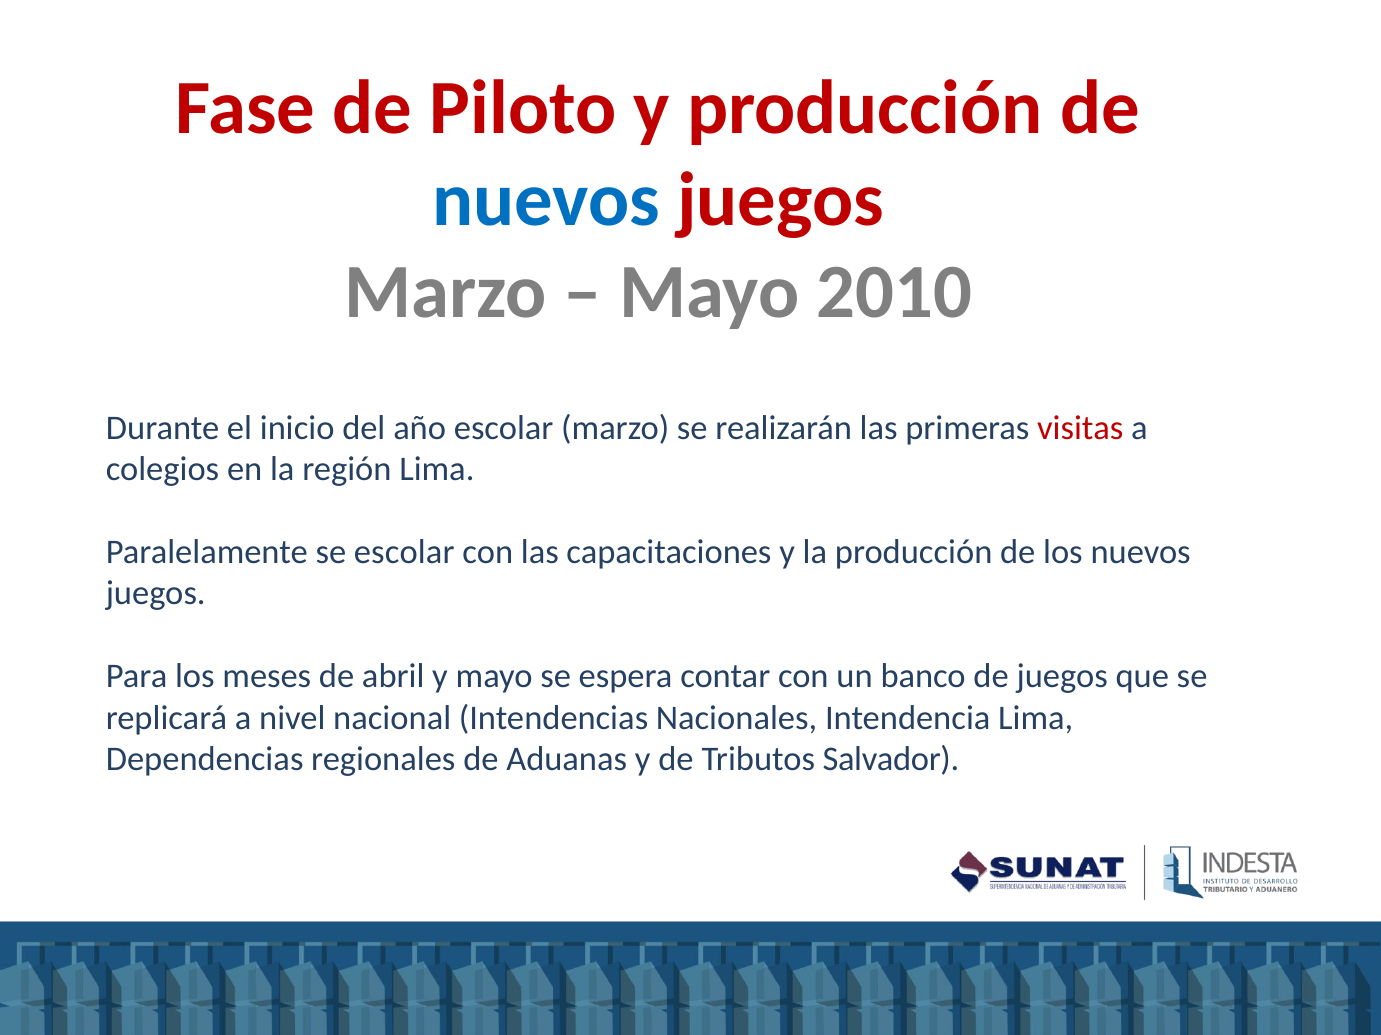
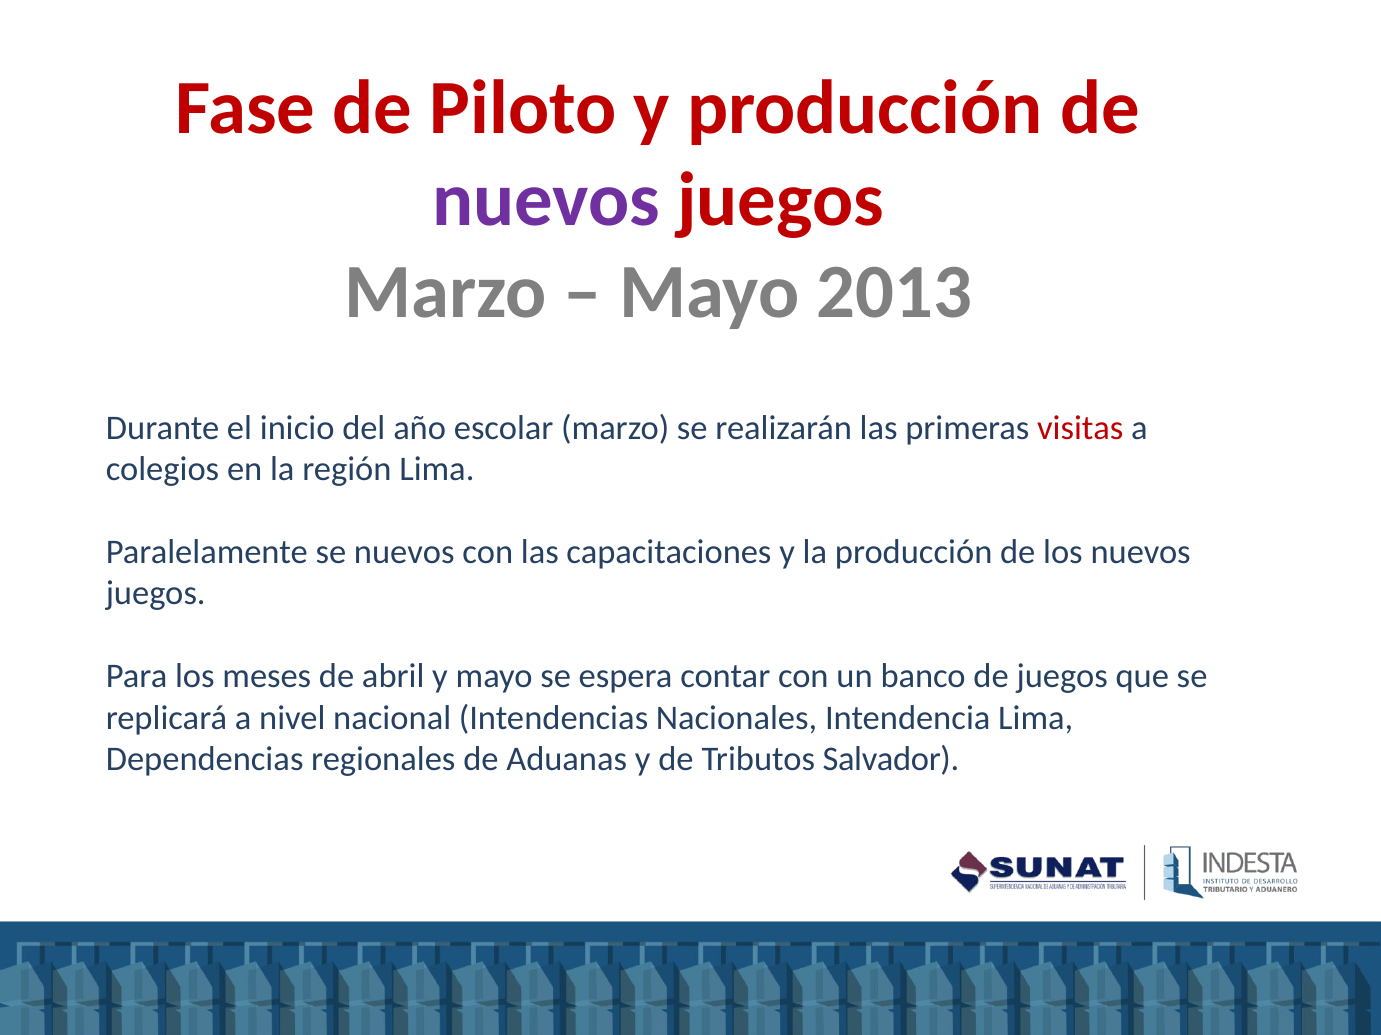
nuevos at (546, 200) colour: blue -> purple
2010: 2010 -> 2013
se escolar: escolar -> nuevos
